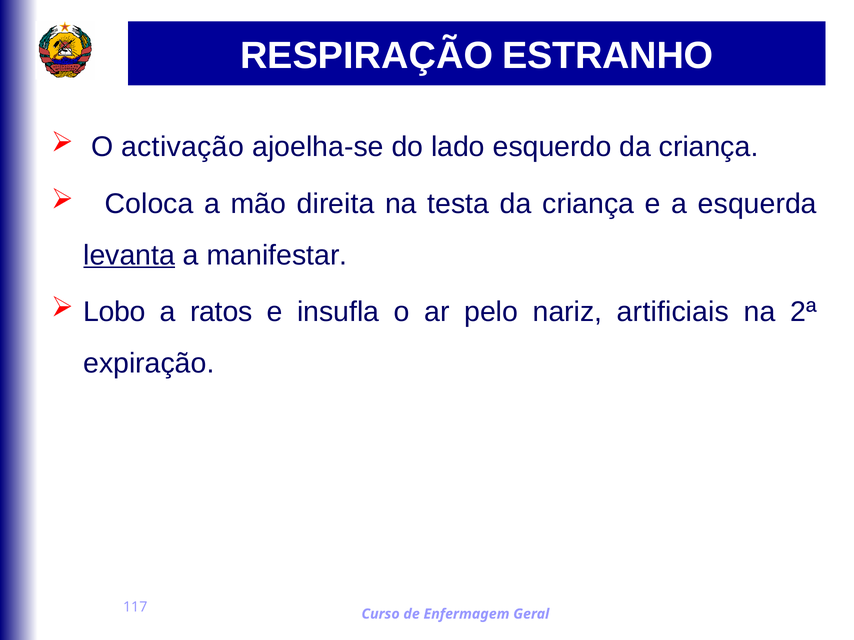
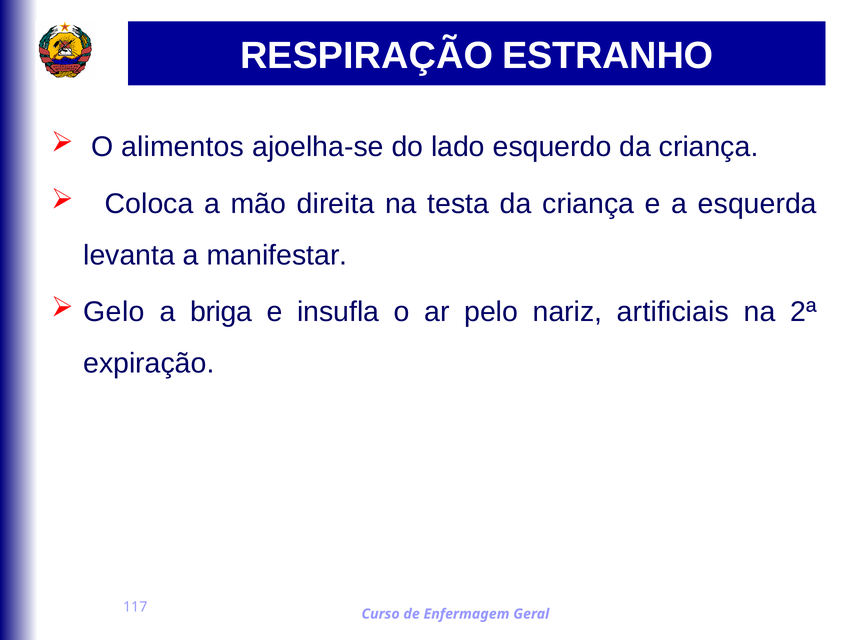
activação: activação -> alimentos
levanta underline: present -> none
Lobo: Lobo -> Gelo
ratos: ratos -> briga
